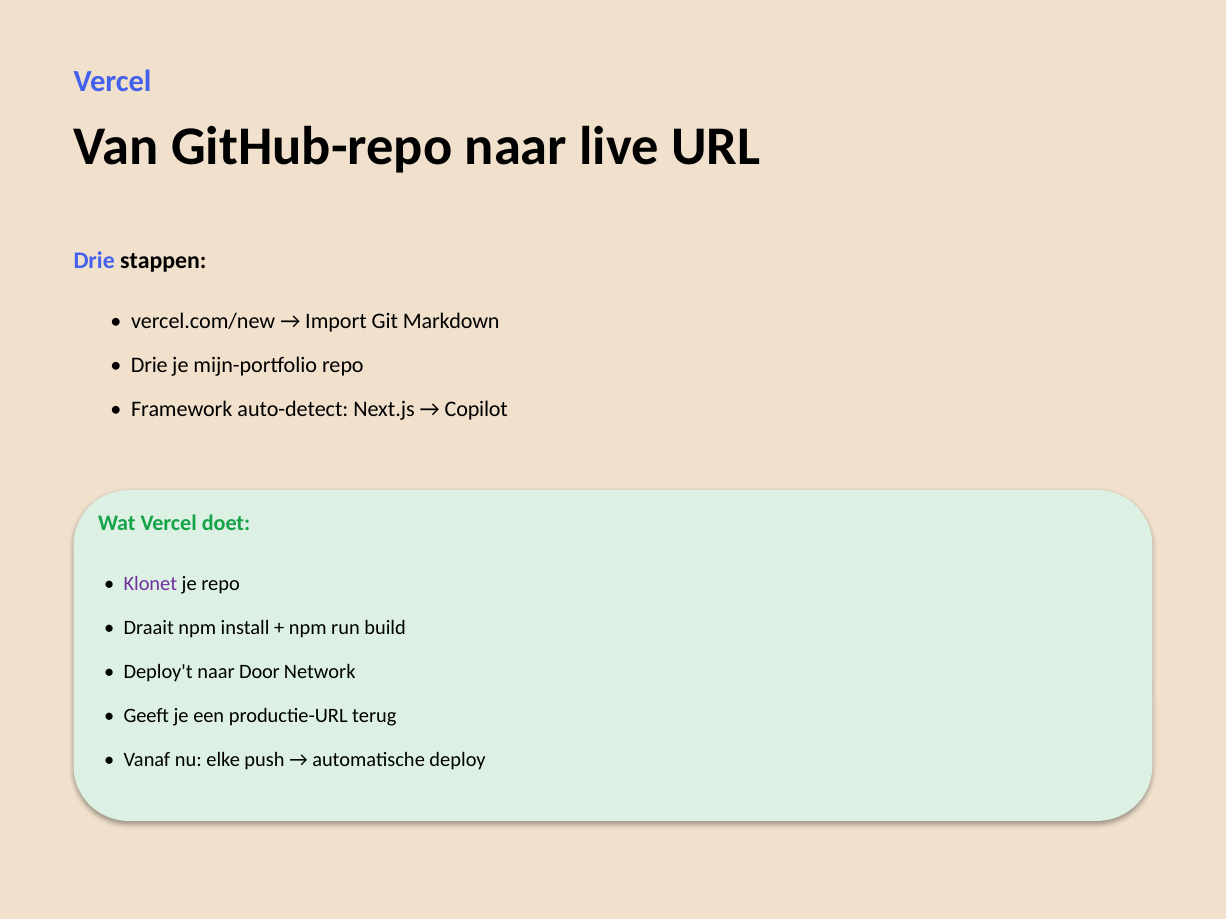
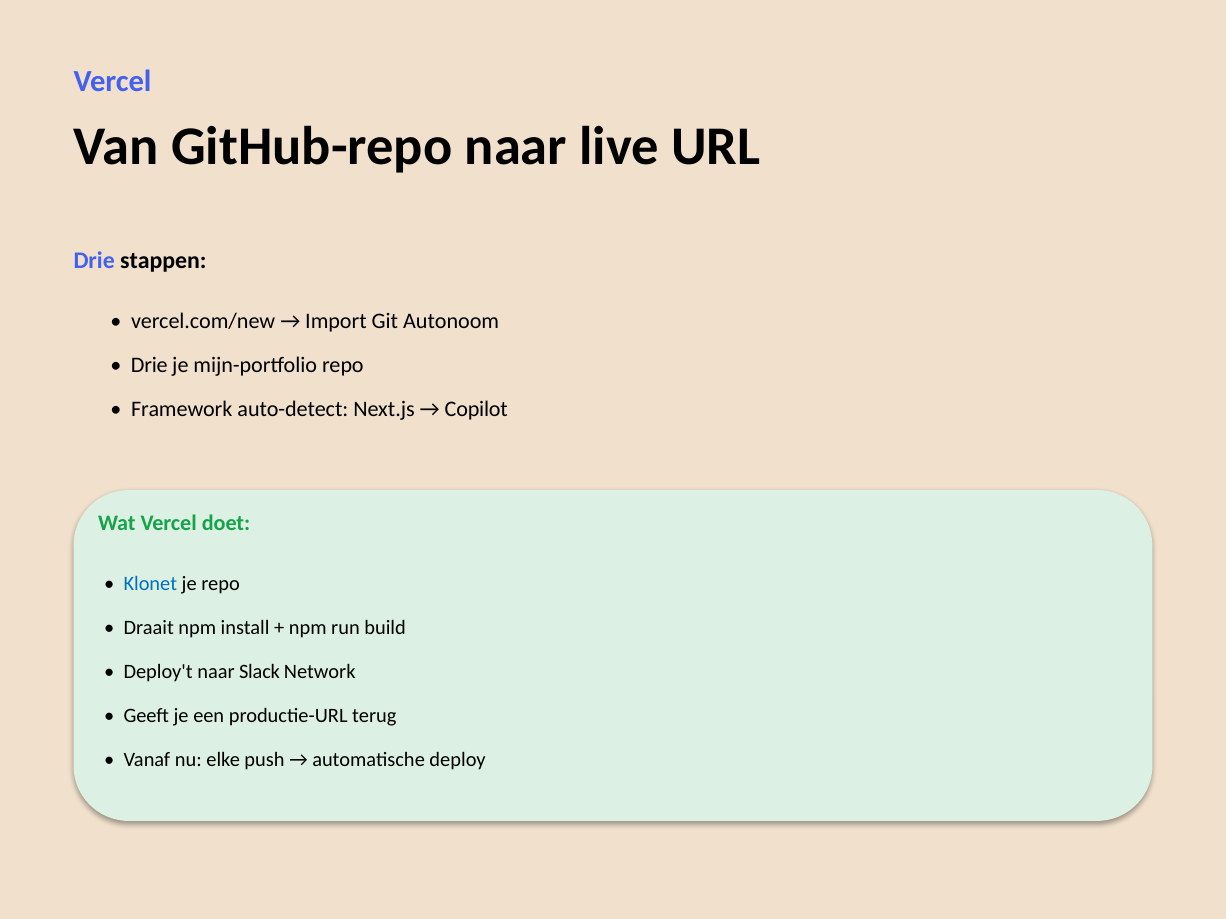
Markdown: Markdown -> Autonoom
Klonet colour: purple -> blue
Door: Door -> Slack
